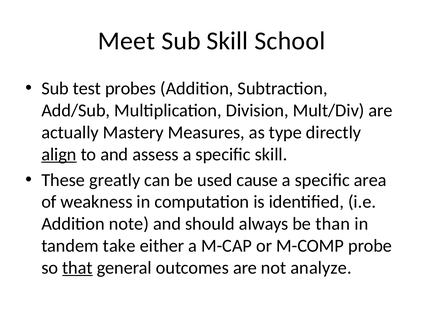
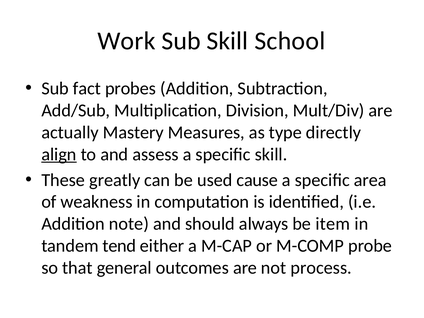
Meet: Meet -> Work
test: test -> fact
than: than -> item
take: take -> tend
that underline: present -> none
analyze: analyze -> process
